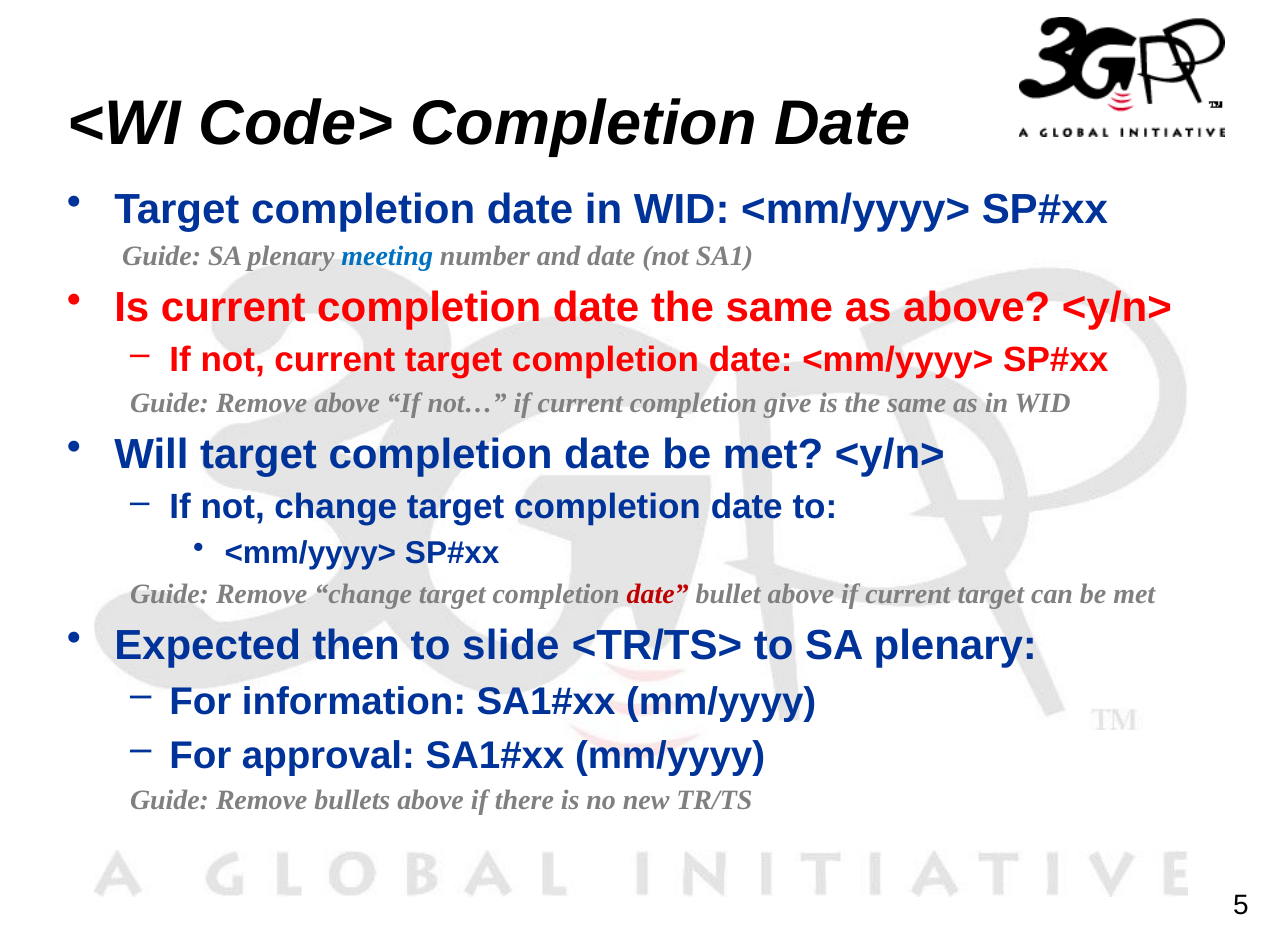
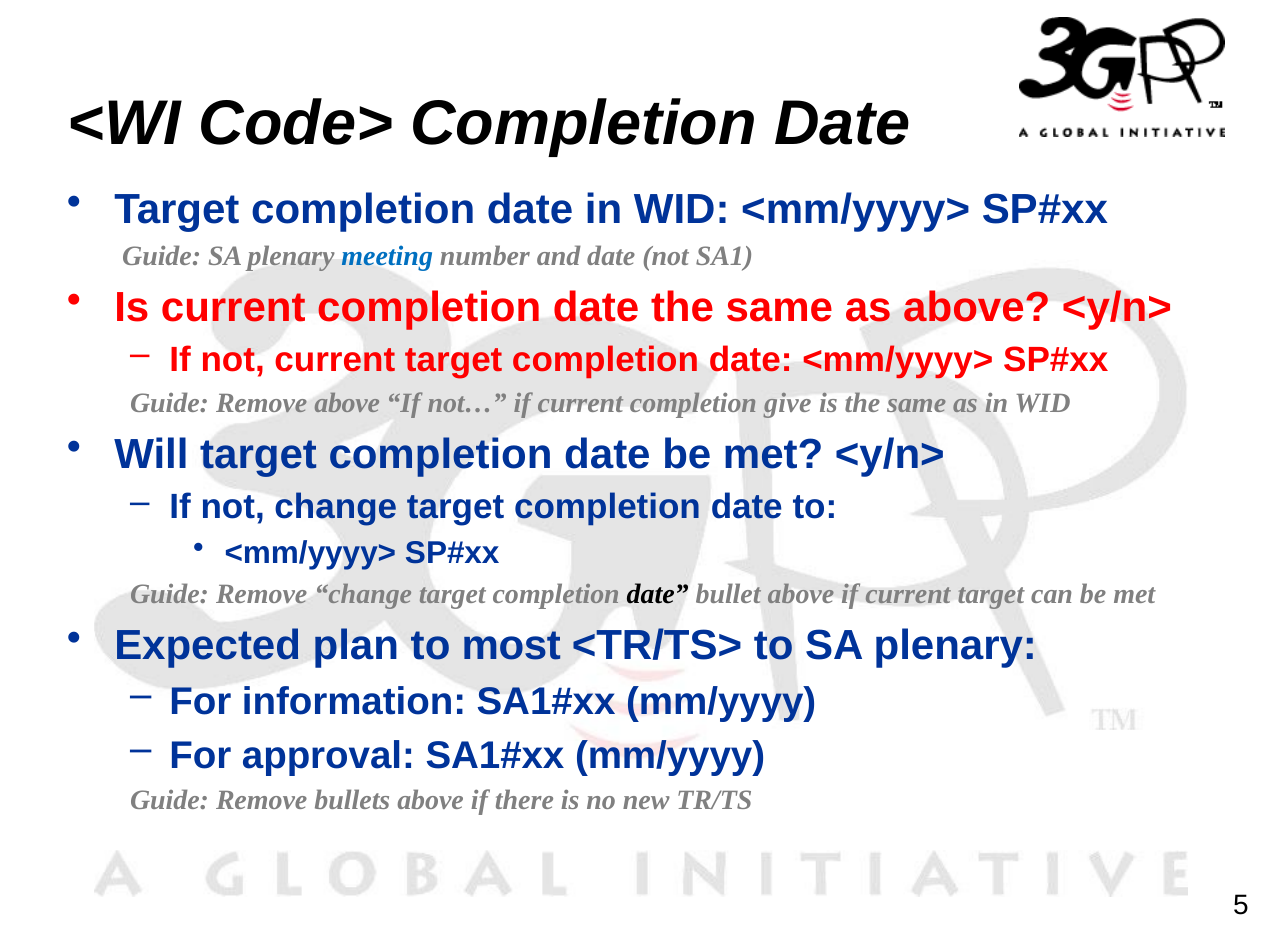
date at (658, 594) colour: red -> black
then: then -> plan
slide: slide -> most
